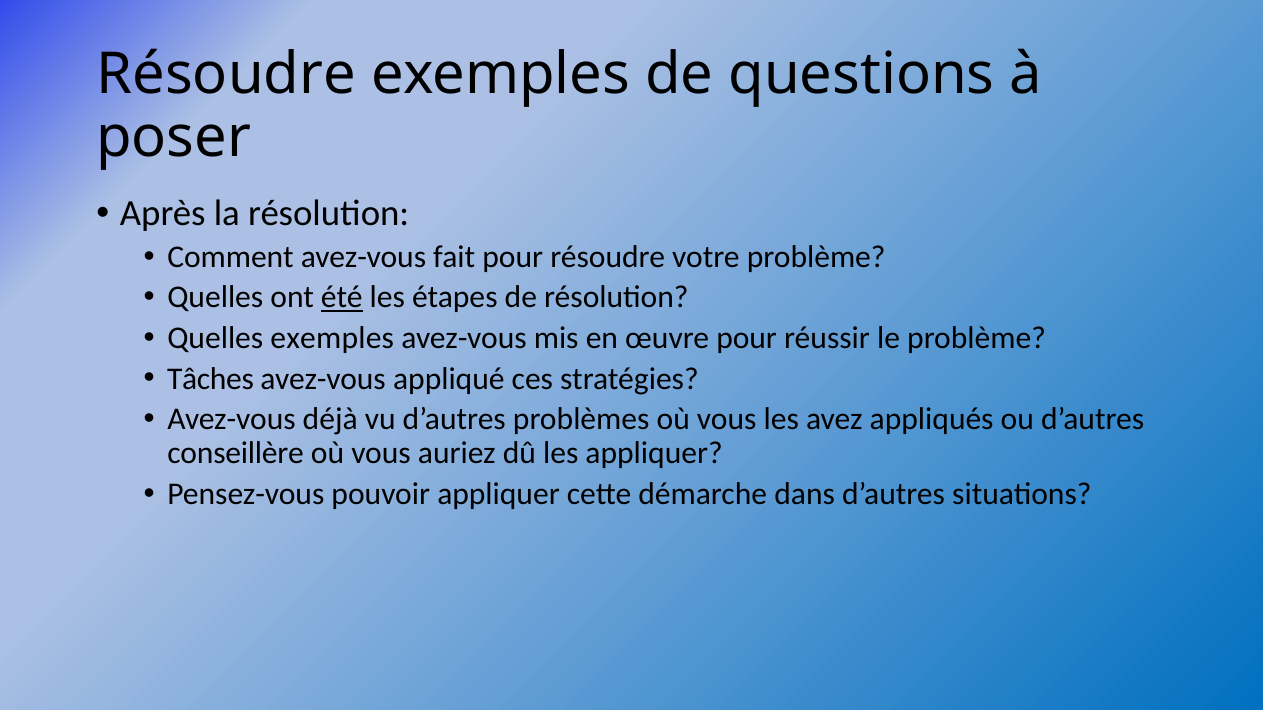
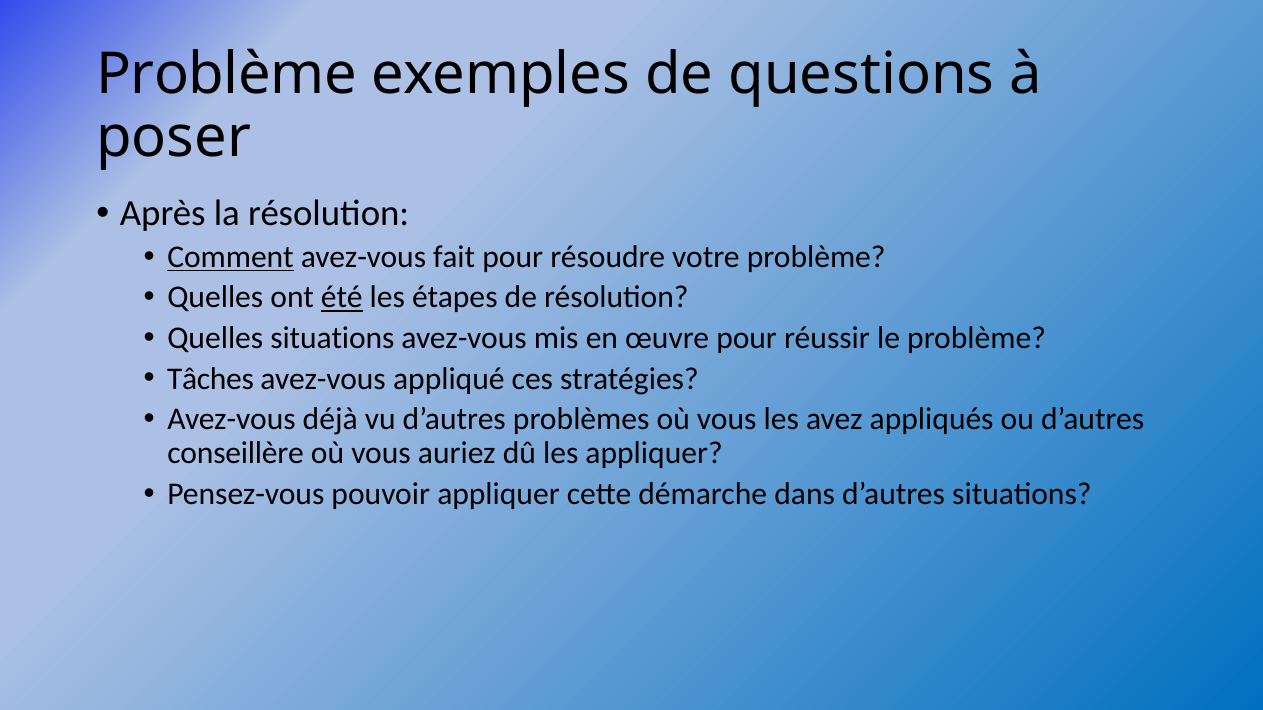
Résoudre at (226, 75): Résoudre -> Problème
Comment underline: none -> present
Quelles exemples: exemples -> situations
